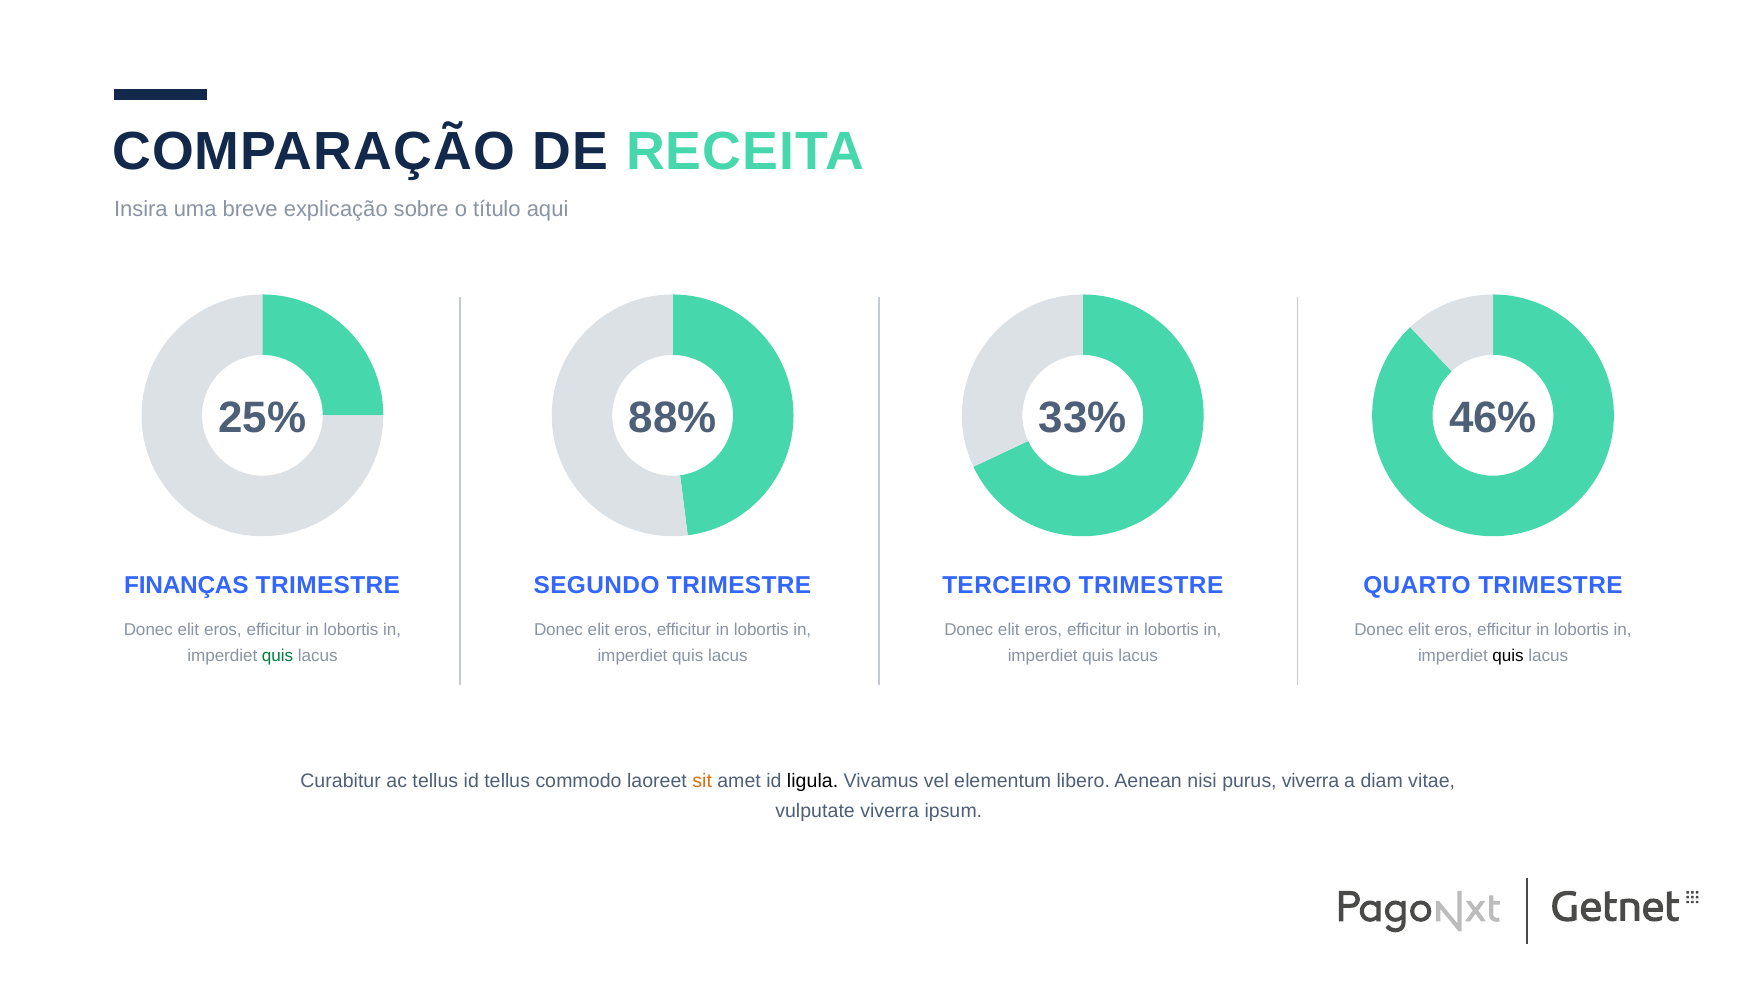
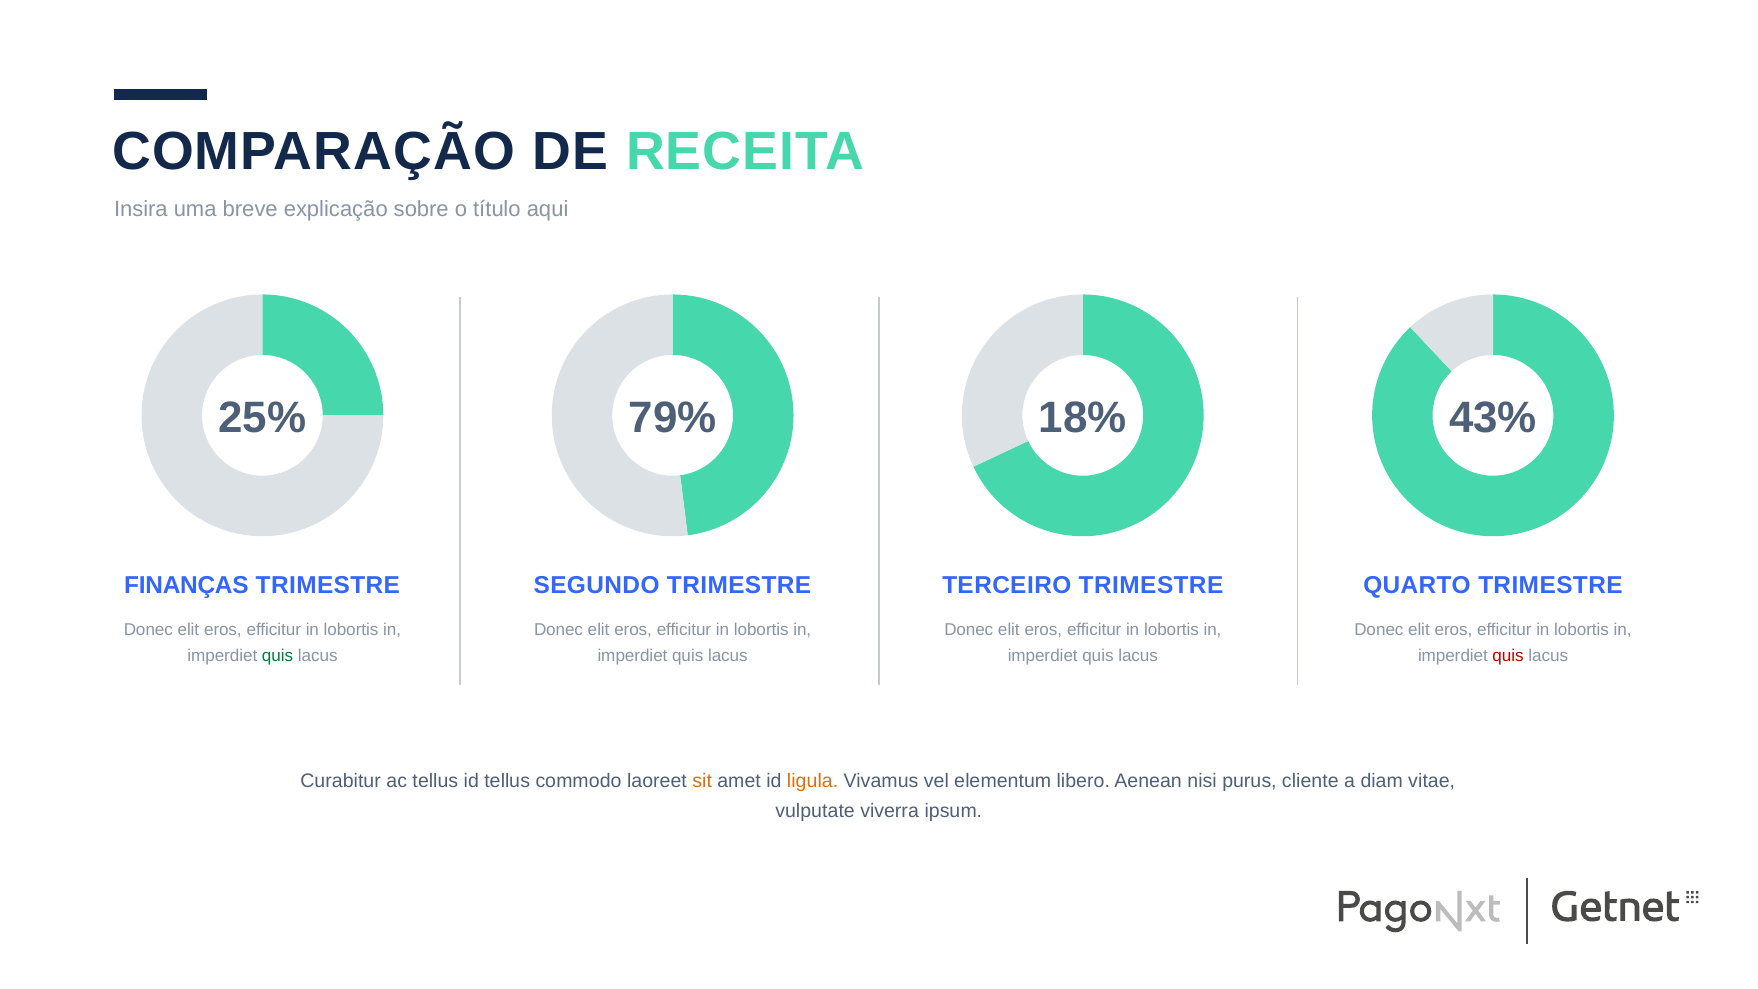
88%: 88% -> 79%
33%: 33% -> 18%
46%: 46% -> 43%
quis at (1508, 656) colour: black -> red
ligula colour: black -> orange
purus viverra: viverra -> cliente
